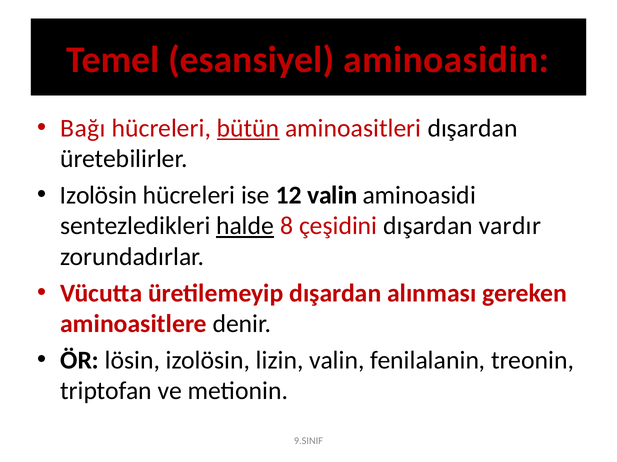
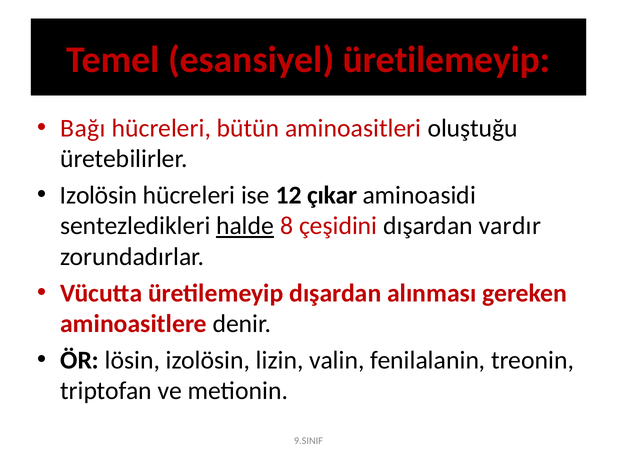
esansiyel aminoasidin: aminoasidin -> üretilemeyip
bütün underline: present -> none
aminoasitleri dışardan: dışardan -> oluştuğu
12 valin: valin -> çıkar
